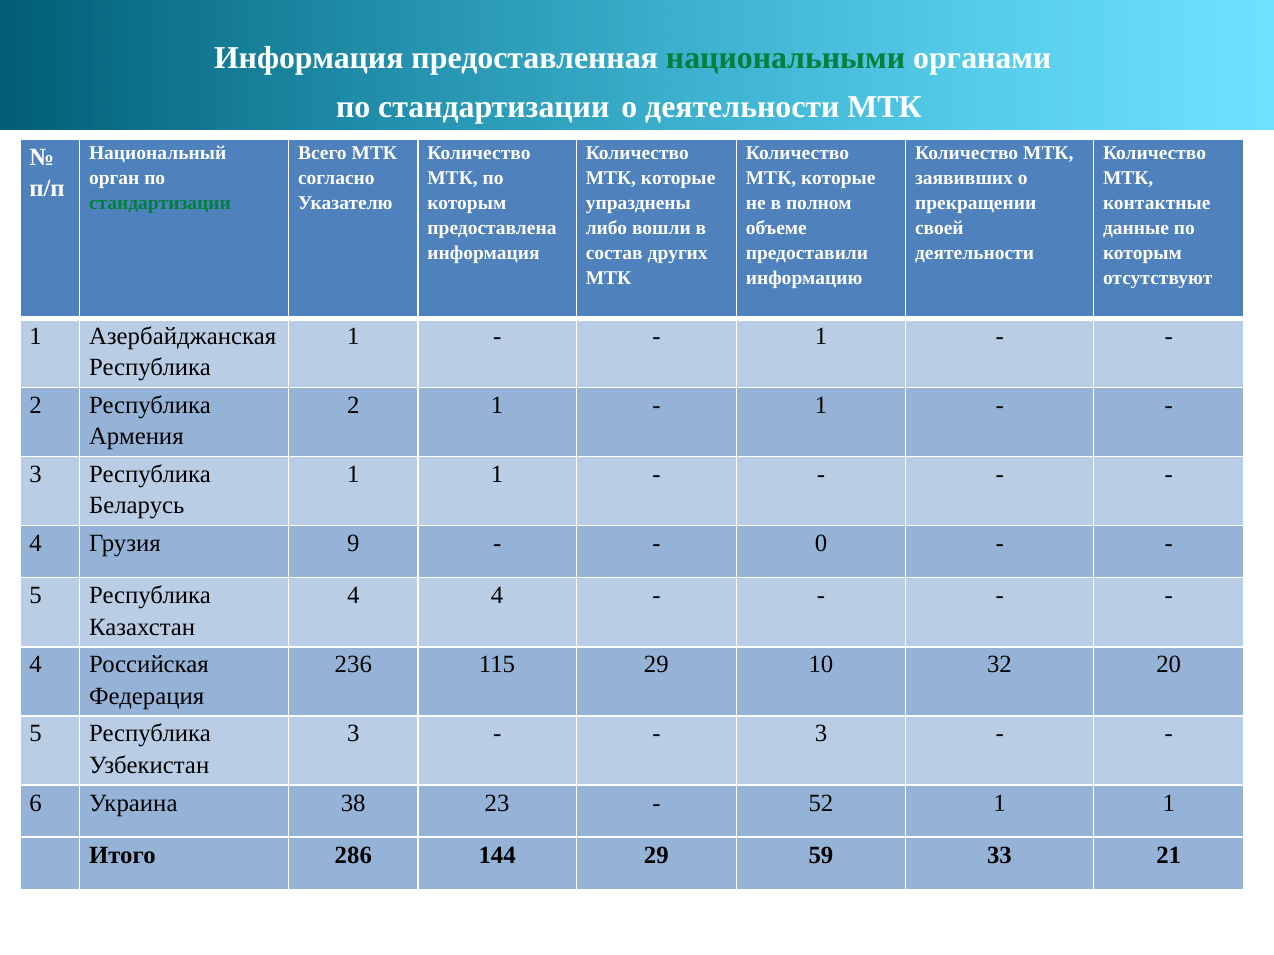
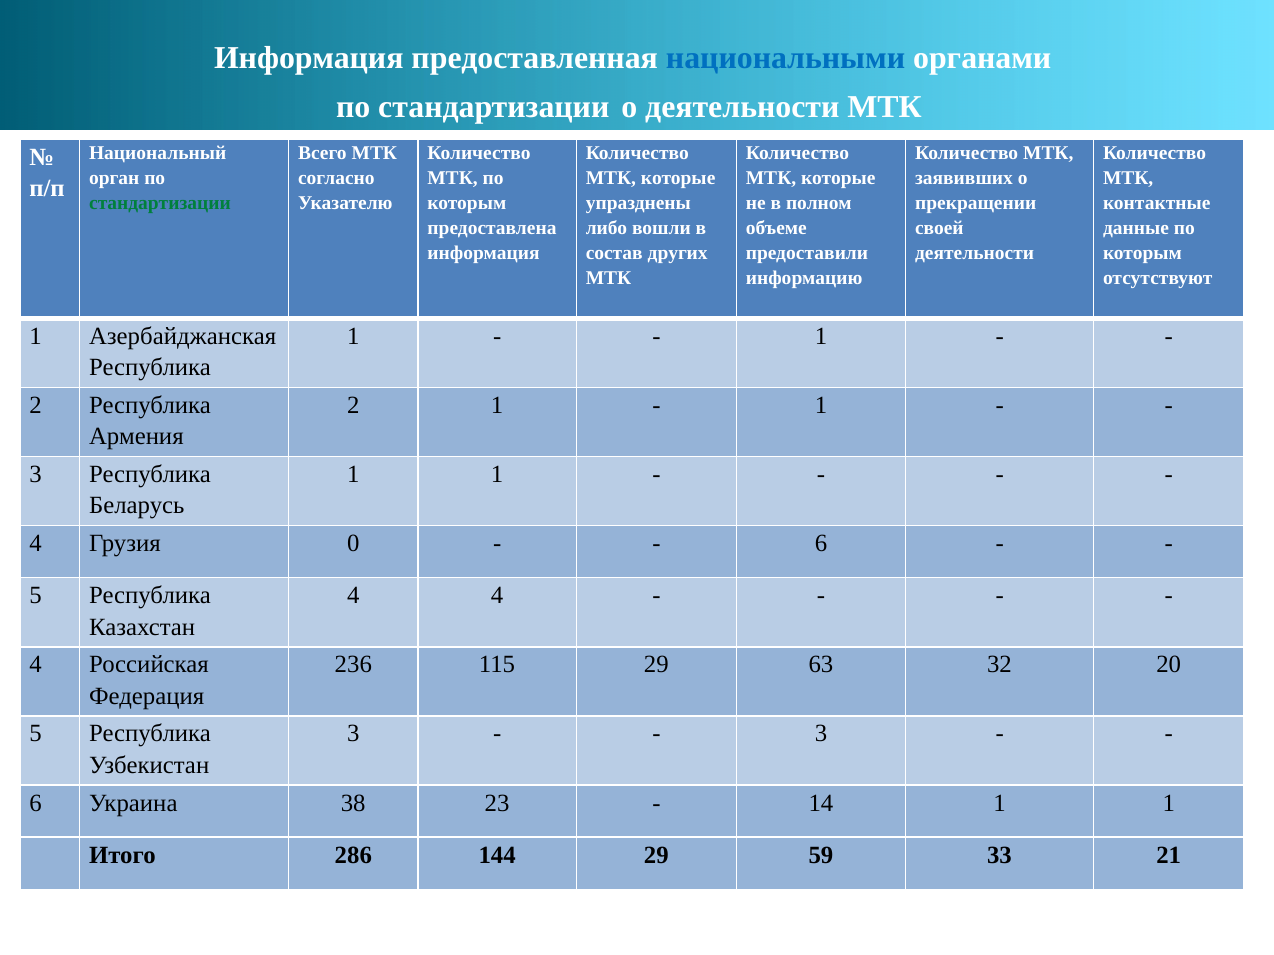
национальными at (786, 58) colour: green -> blue
9: 9 -> 0
0 at (821, 544): 0 -> 6
10: 10 -> 63
52: 52 -> 14
